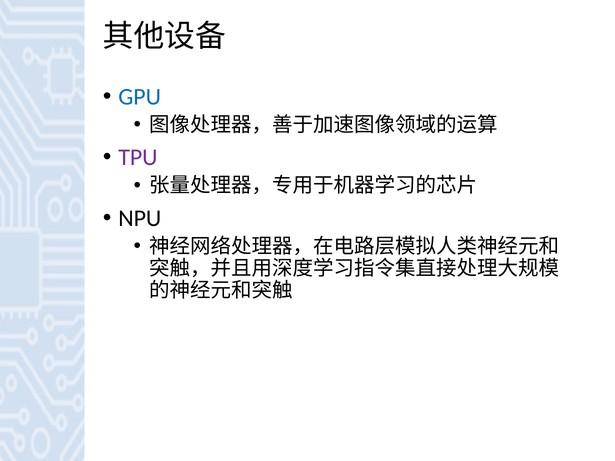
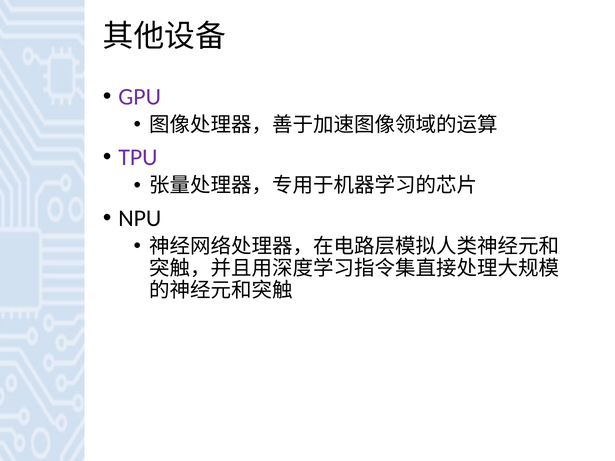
GPU colour: blue -> purple
